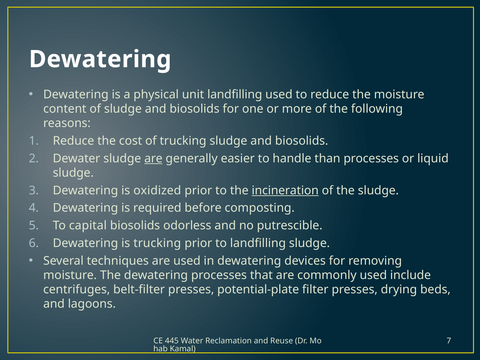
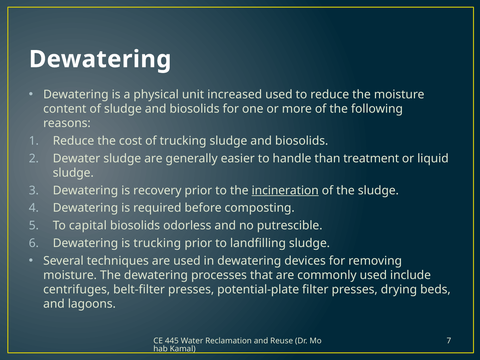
unit landfilling: landfilling -> increased
are at (153, 158) underline: present -> none
than processes: processes -> treatment
oxidized: oxidized -> recovery
